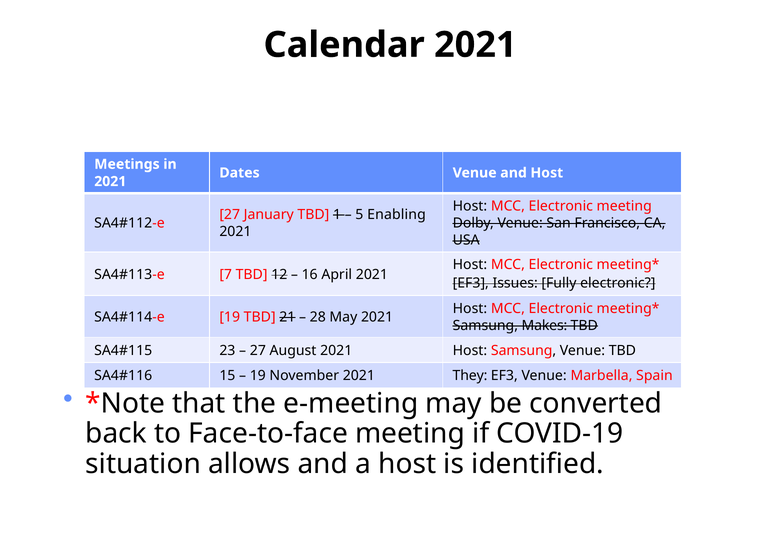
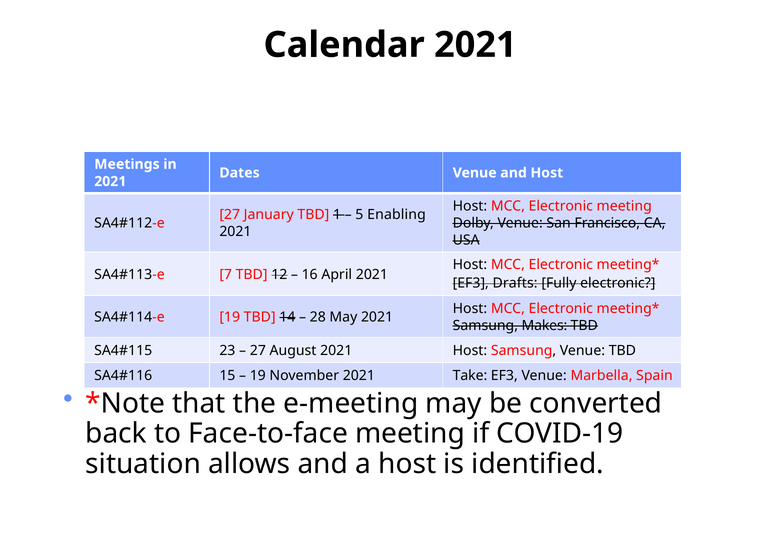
Issues: Issues -> Drafts
21: 21 -> 14
They: They -> Take
